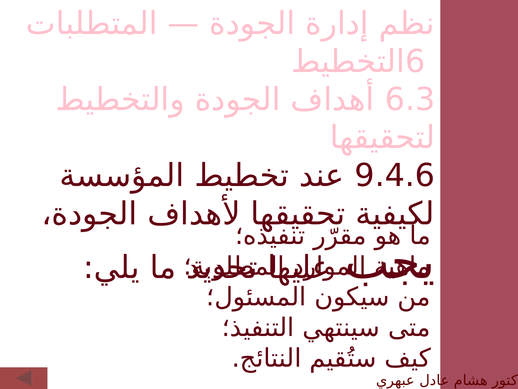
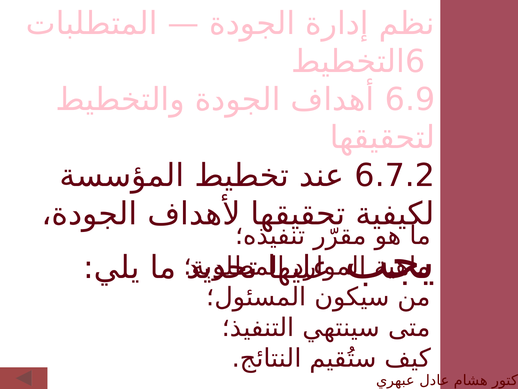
6.3: 6.3 -> 6.9
9.4.6: 9.4.6 -> 6.7.2
